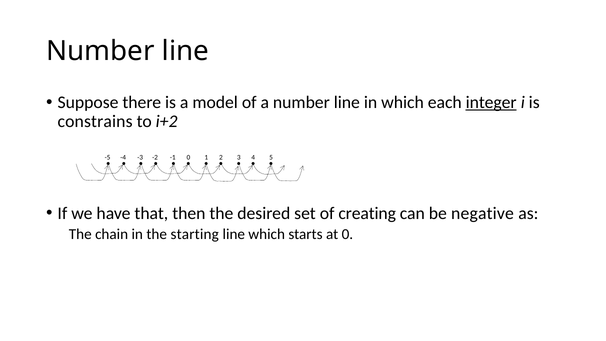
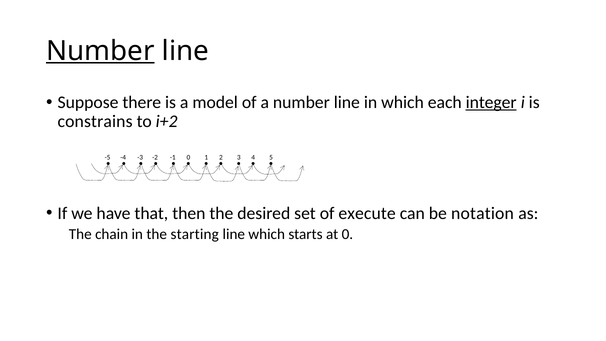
Number at (100, 51) underline: none -> present
creating: creating -> execute
negative: negative -> notation
